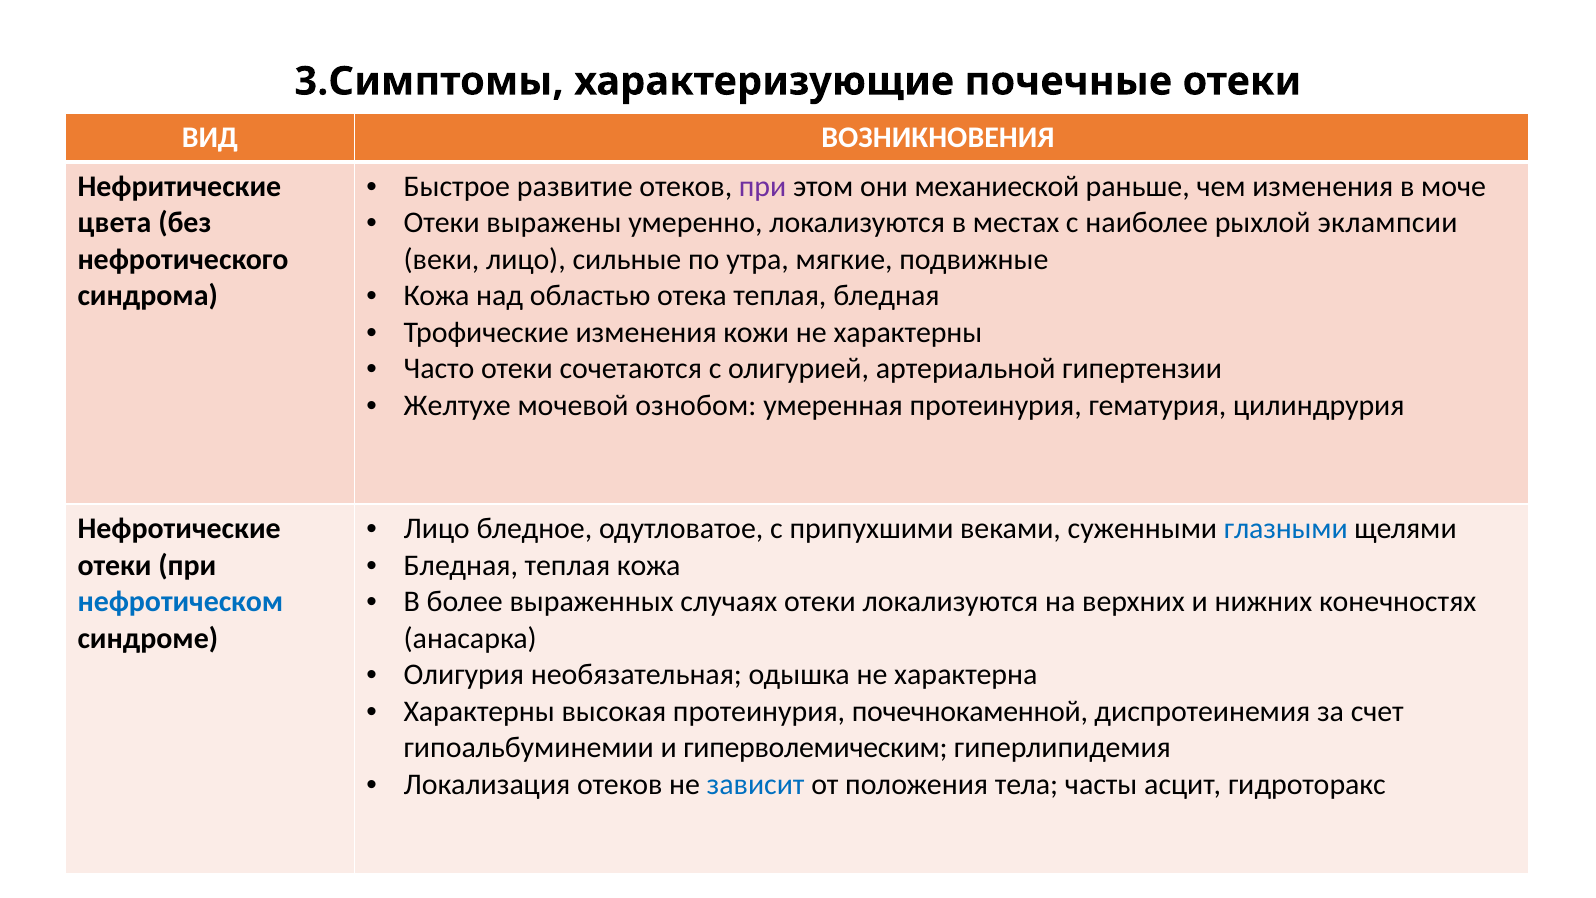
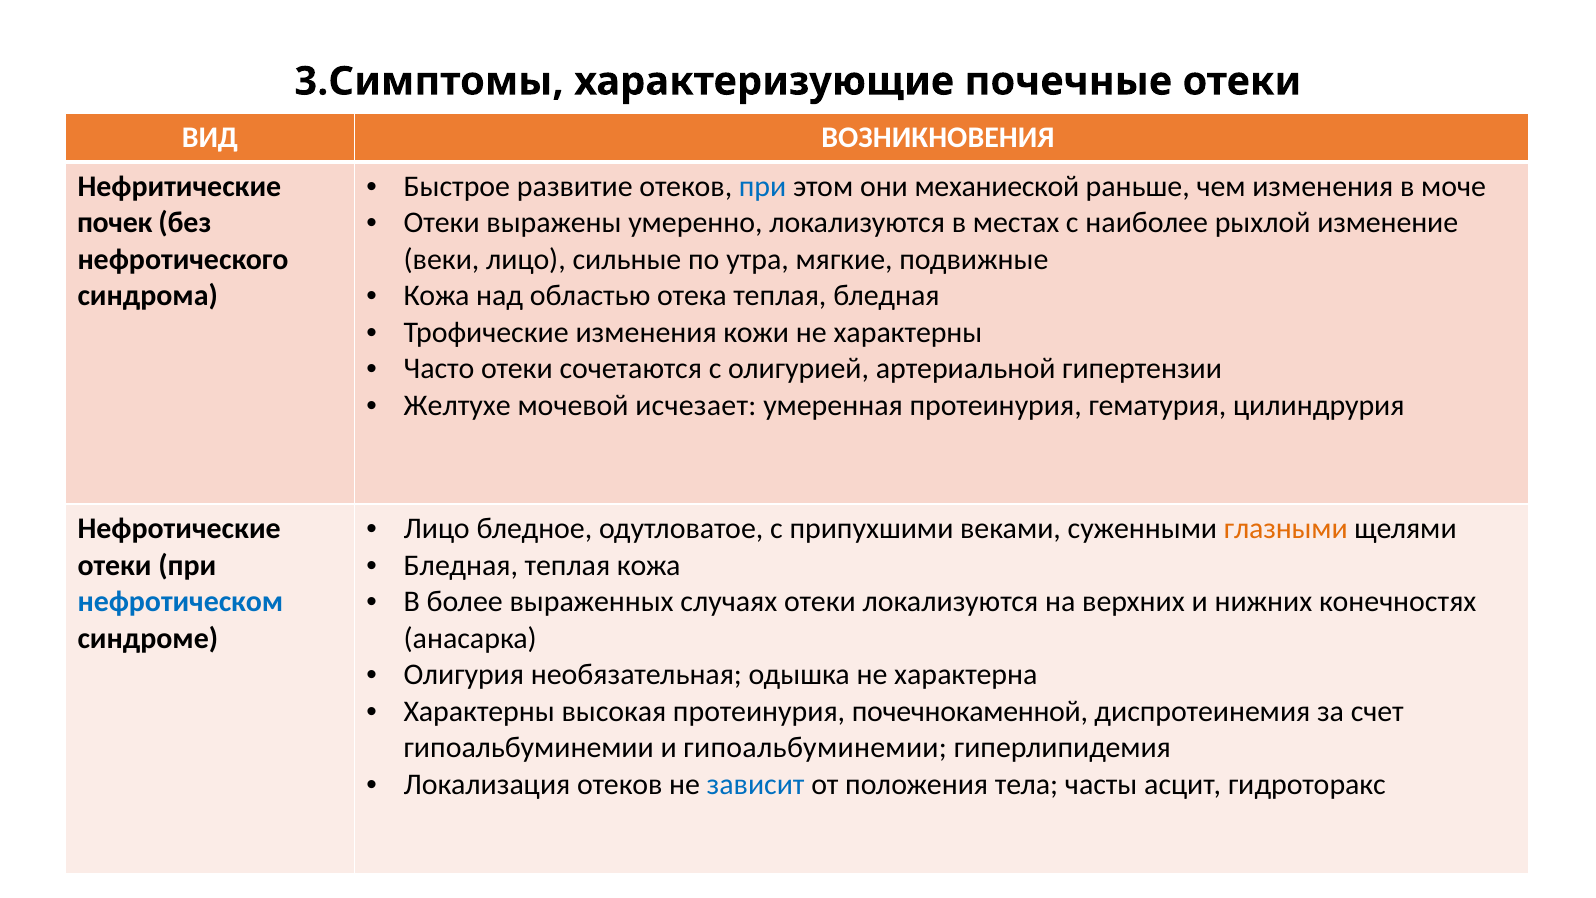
при at (763, 186) colour: purple -> blue
эклампсии: эклампсии -> изменение
цвета: цвета -> почек
ознобом: ознобом -> исчезает
глазными colour: blue -> orange
и гиперволемическим: гиперволемическим -> гипоальбуминемии
